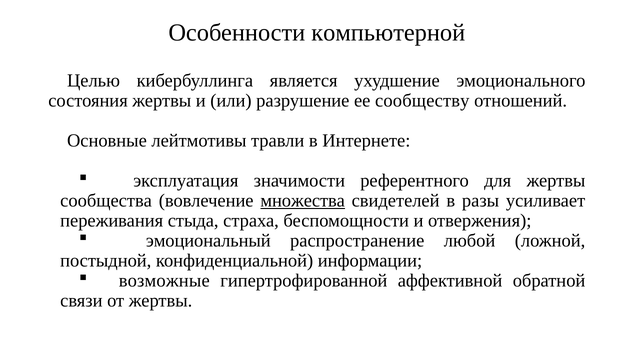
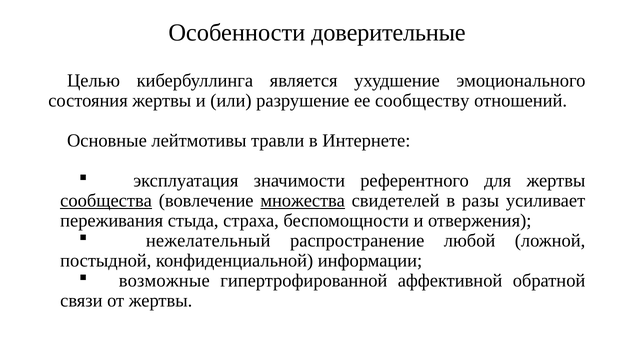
компьютерной: компьютерной -> доверительные
сообщества underline: none -> present
эмоциональный: эмоциональный -> нежелательный
